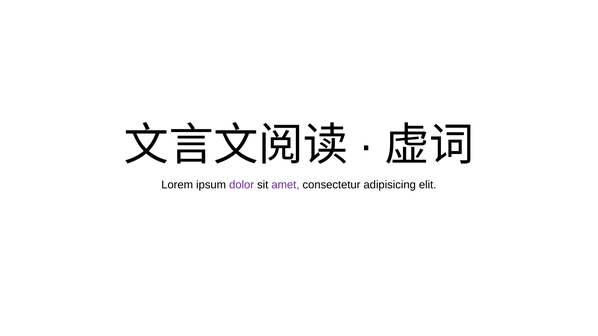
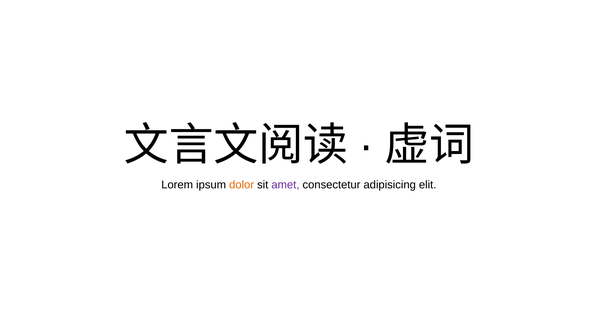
dolor colour: purple -> orange
